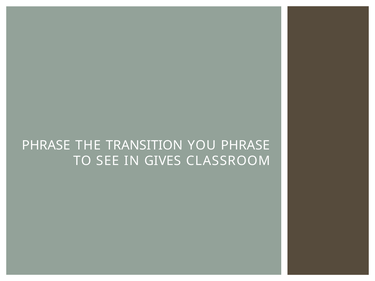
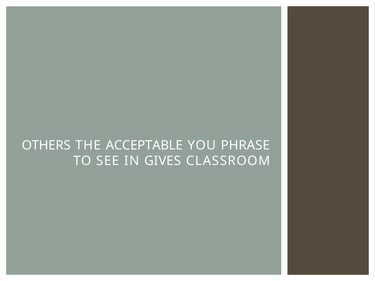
PHRASE at (46, 145): PHRASE -> OTHERS
TRANSITION: TRANSITION -> ACCEPTABLE
